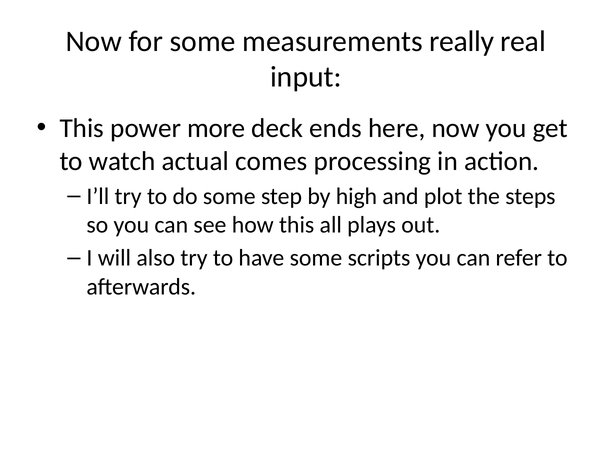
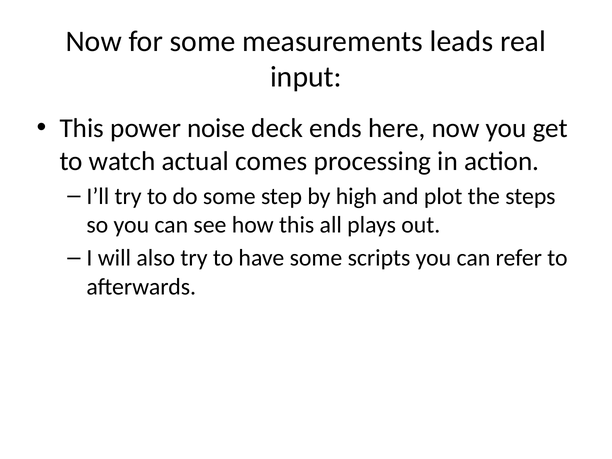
really: really -> leads
more: more -> noise
